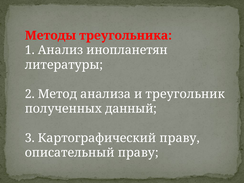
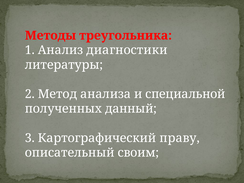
инопланетян: инопланетян -> диагностики
треугольник: треугольник -> специальной
описательный праву: праву -> своим
